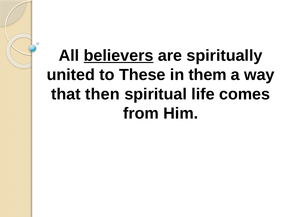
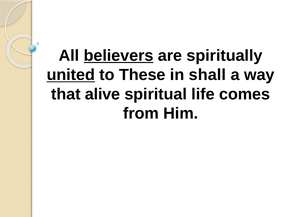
united underline: none -> present
them: them -> shall
then: then -> alive
